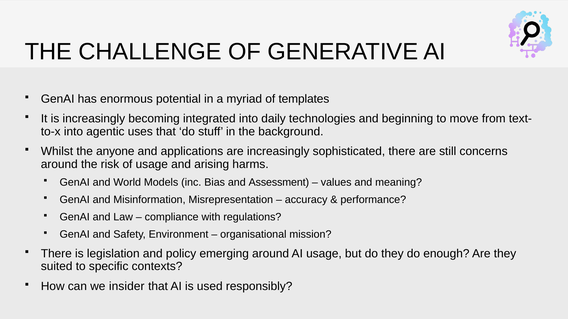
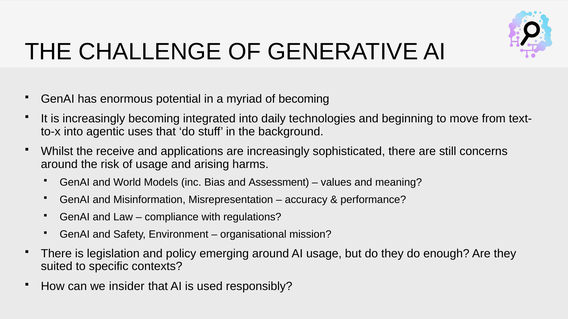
of templates: templates -> becoming
anyone: anyone -> receive
